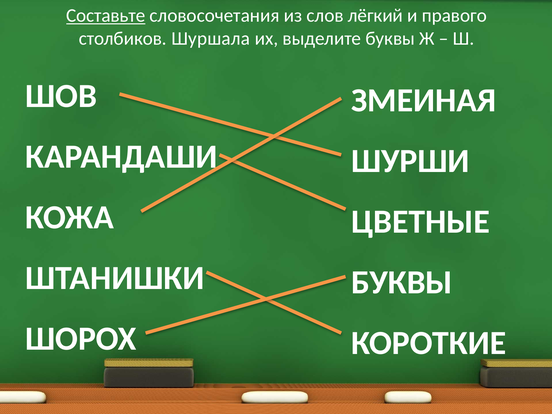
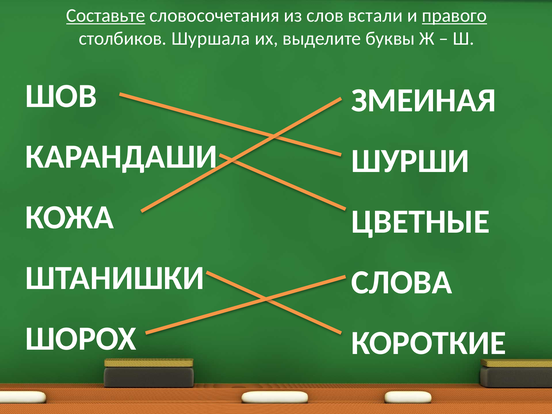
лёгкий: лёгкий -> встали
правого underline: none -> present
БУКВЫ at (402, 282): БУКВЫ -> СЛОВА
